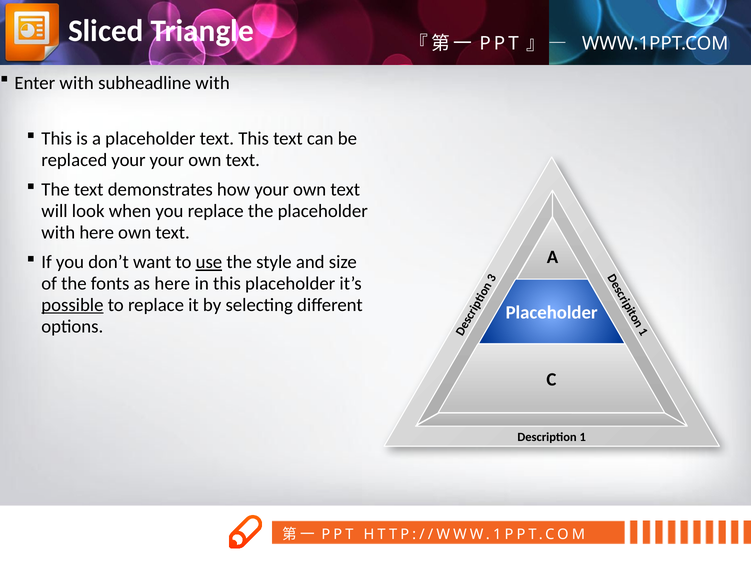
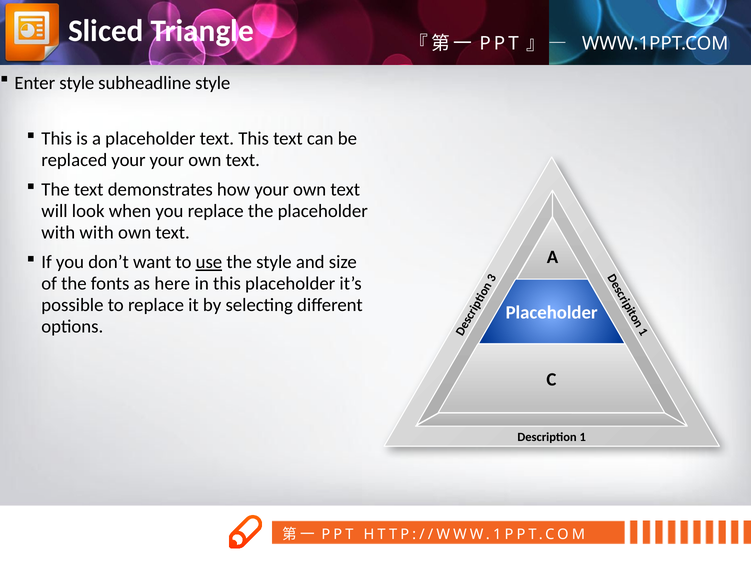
Enter with: with -> style
subheadline with: with -> style
with here: here -> with
possible underline: present -> none
